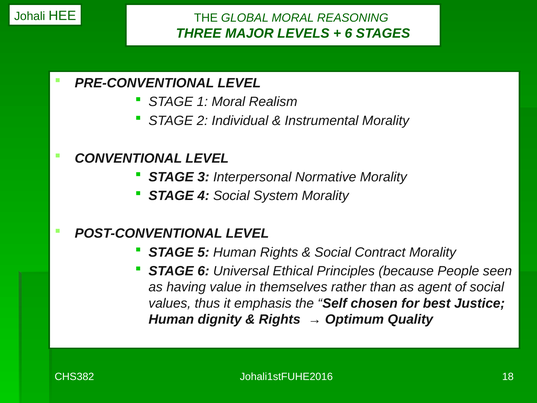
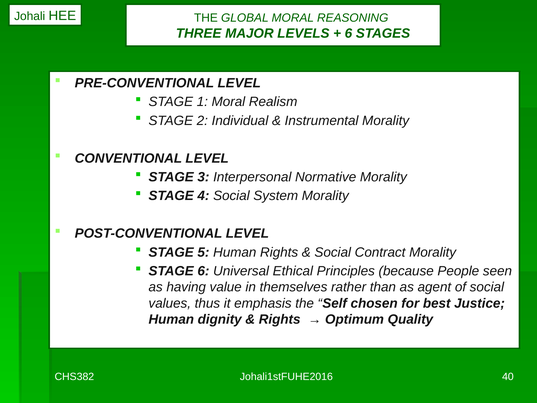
18: 18 -> 40
